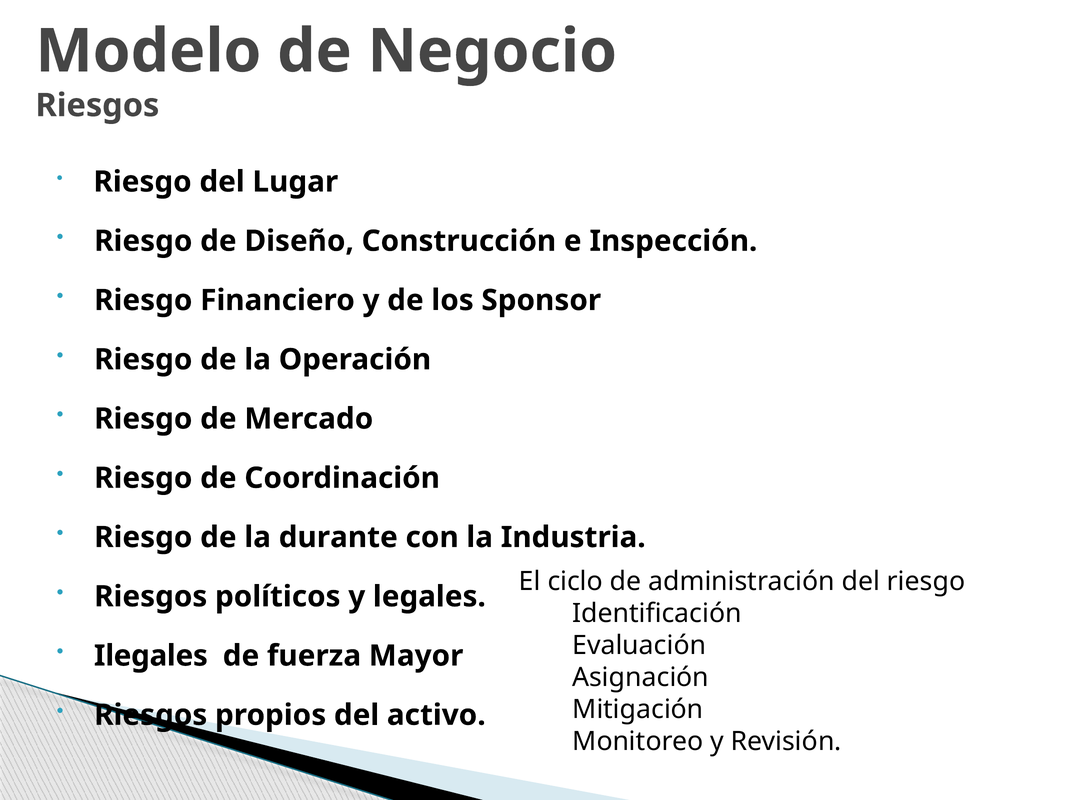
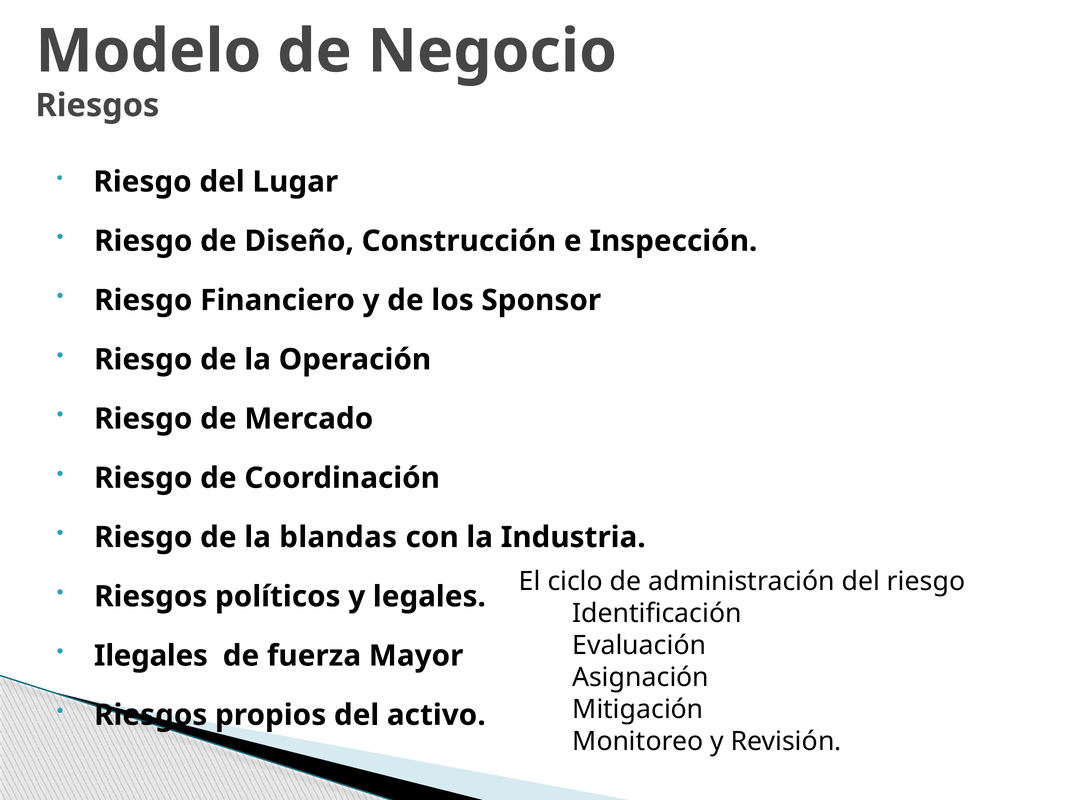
durante: durante -> blandas
